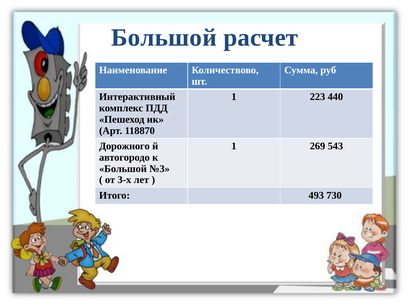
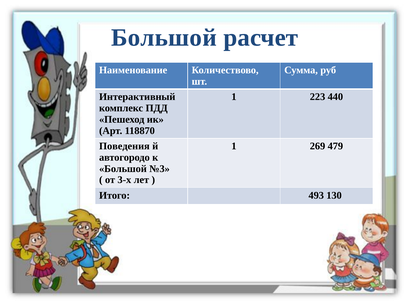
Дорожного: Дорожного -> Поведения
543: 543 -> 479
730: 730 -> 130
